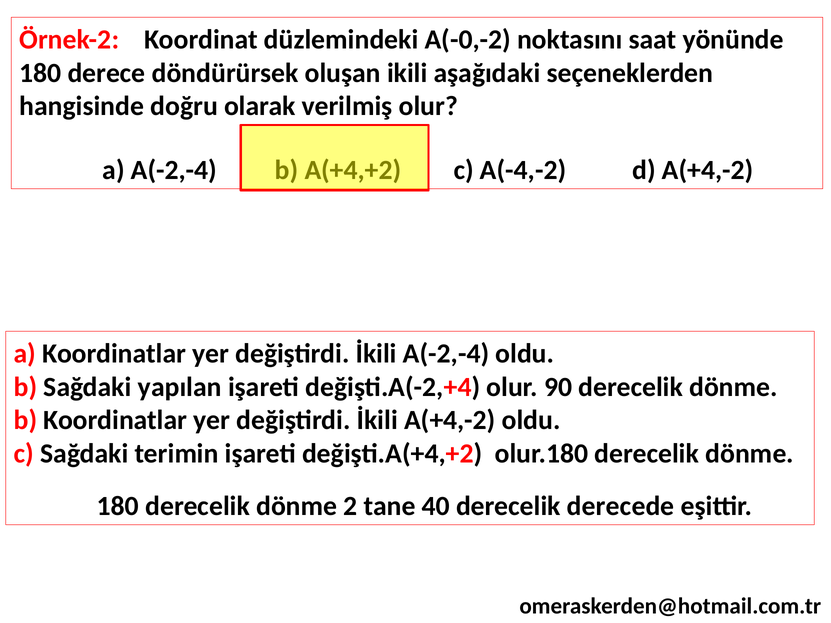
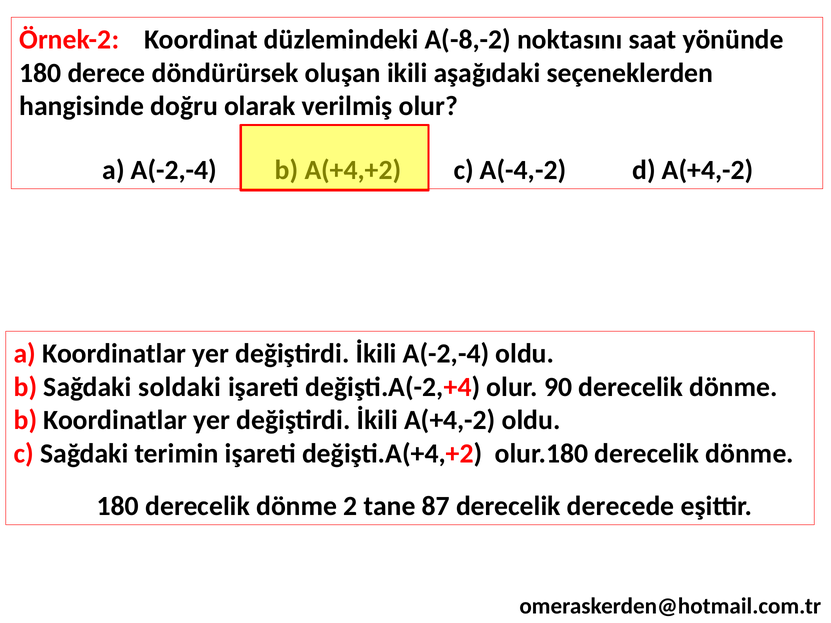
A(-0,-2: A(-0,-2 -> A(-8,-2
yapılan: yapılan -> soldaki
40: 40 -> 87
